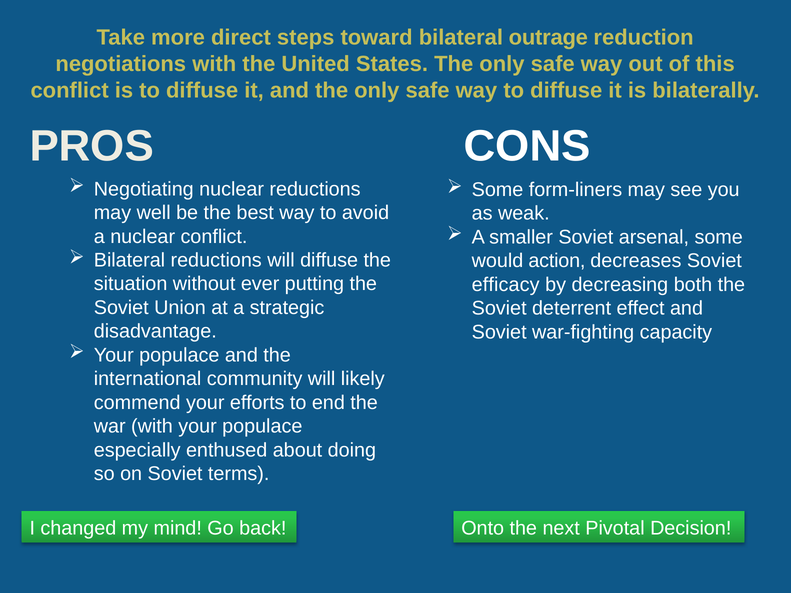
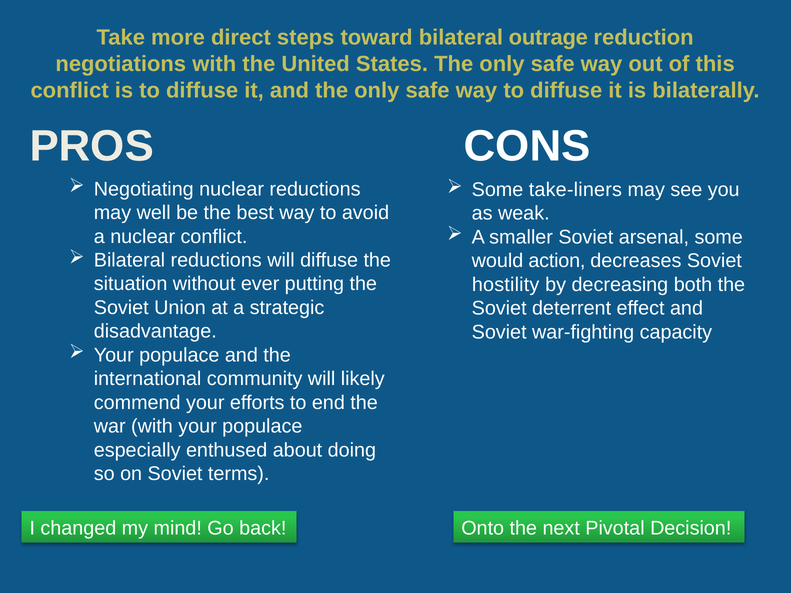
form-liners: form-liners -> take-liners
efficacy: efficacy -> hostility
